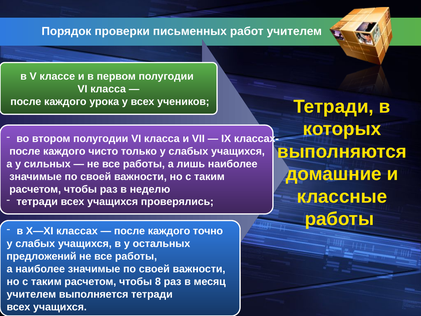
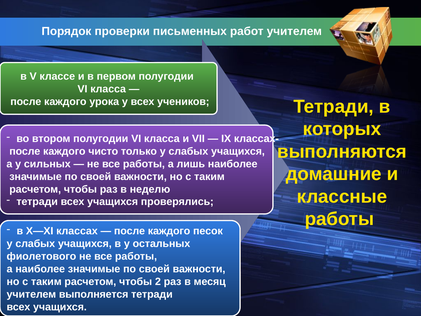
точно: точно -> песок
предложений: предложений -> фиолетового
8: 8 -> 2
